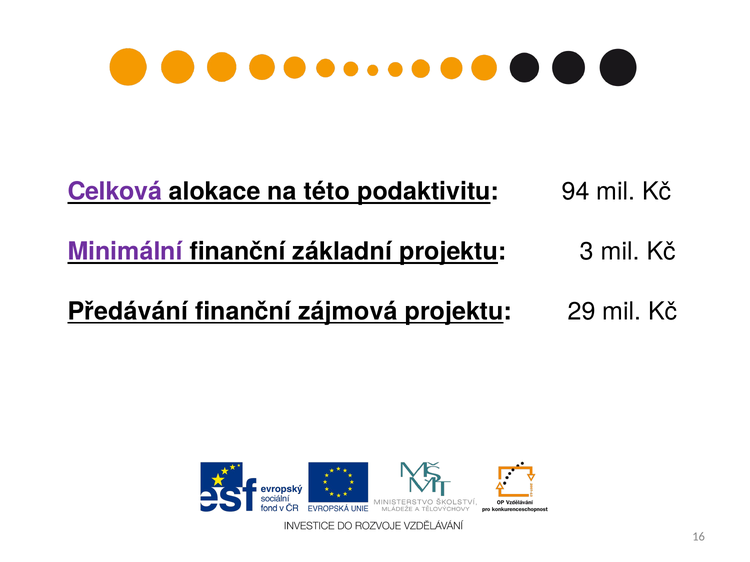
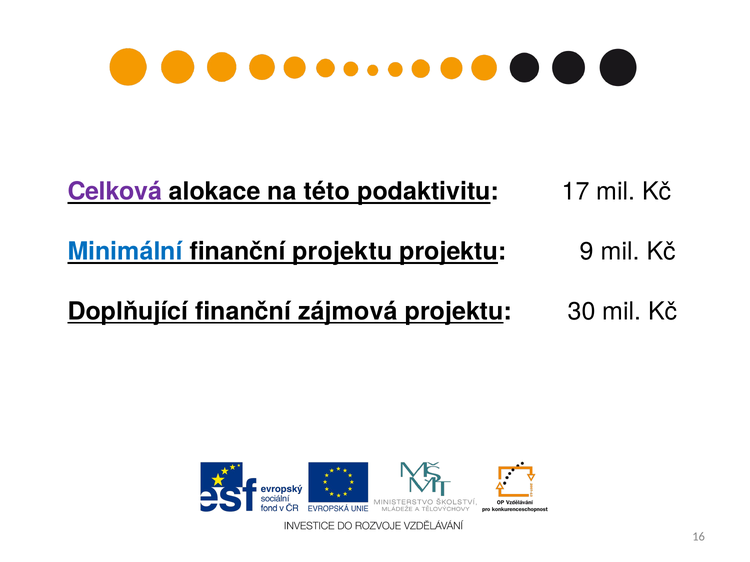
94: 94 -> 17
Minimální colour: purple -> blue
finanční základní: základní -> projektu
3: 3 -> 9
Předávání: Předávání -> Doplňující
29: 29 -> 30
